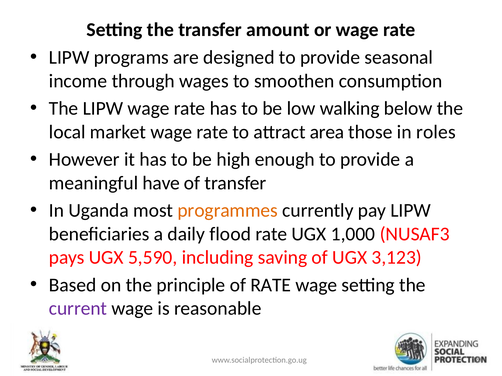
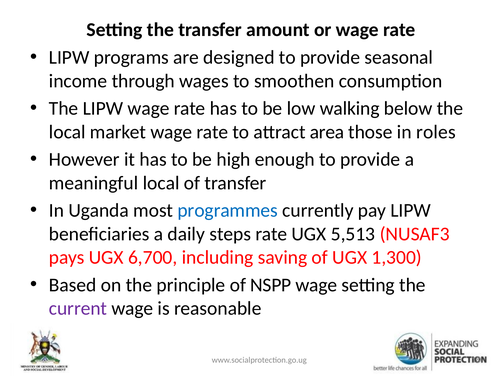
meaningful have: have -> local
programmes colour: orange -> blue
flood: flood -> steps
1,000: 1,000 -> 5,513
5,590: 5,590 -> 6,700
3,123: 3,123 -> 1,300
of RATE: RATE -> NSPP
